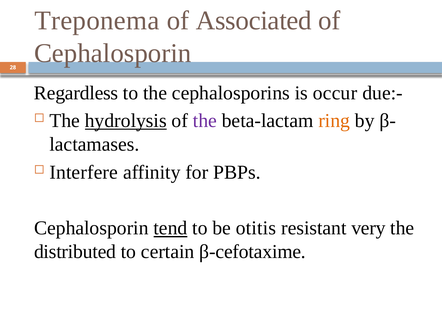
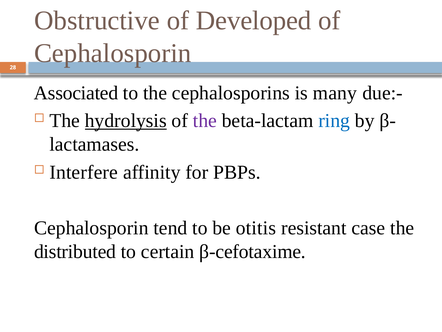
Treponema: Treponema -> Obstructive
Associated: Associated -> Developed
Regardless: Regardless -> Associated
occur: occur -> many
ring colour: orange -> blue
tend underline: present -> none
very: very -> case
